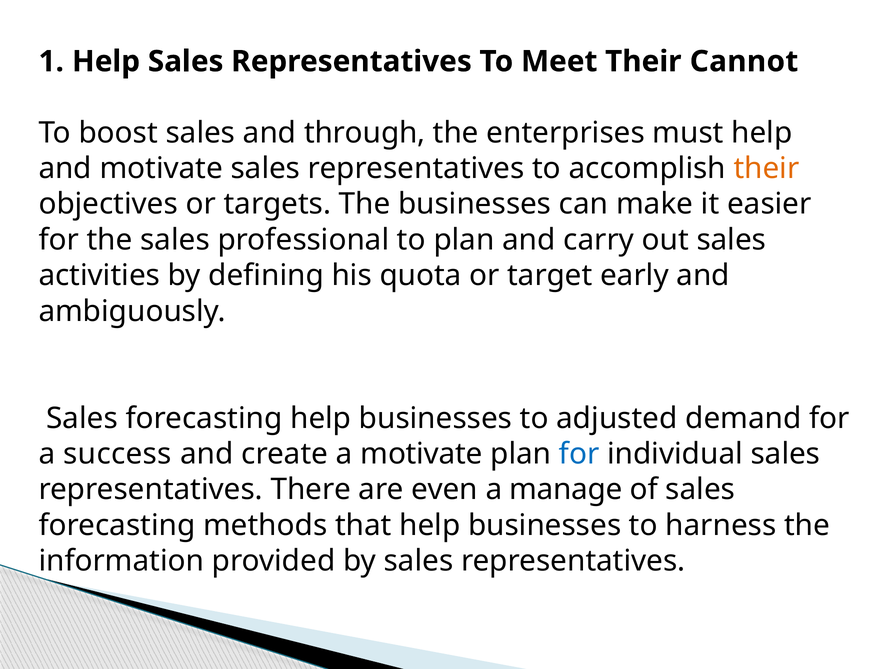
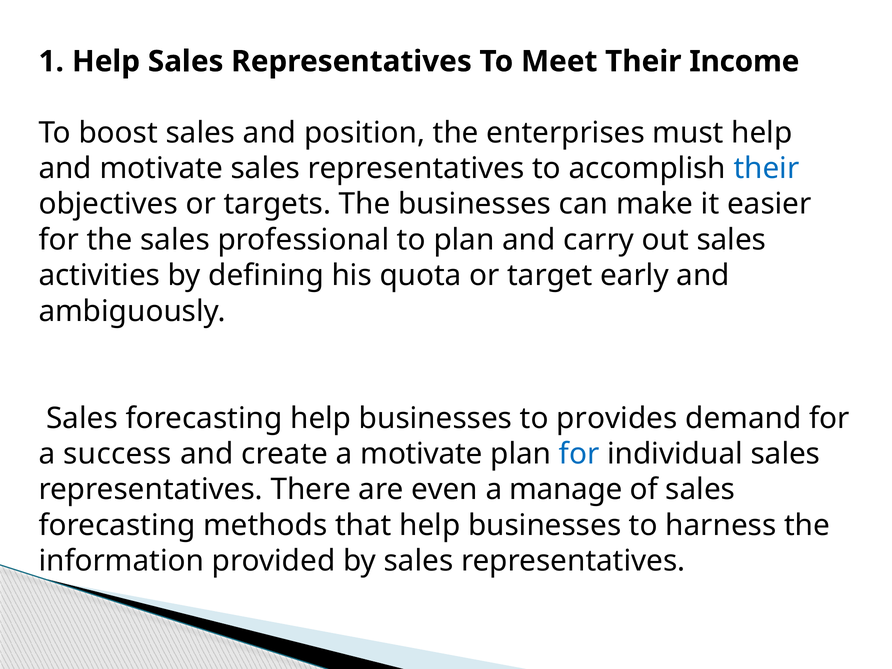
Cannot: Cannot -> Income
through: through -> position
their at (767, 168) colour: orange -> blue
adjusted: adjusted -> provides
